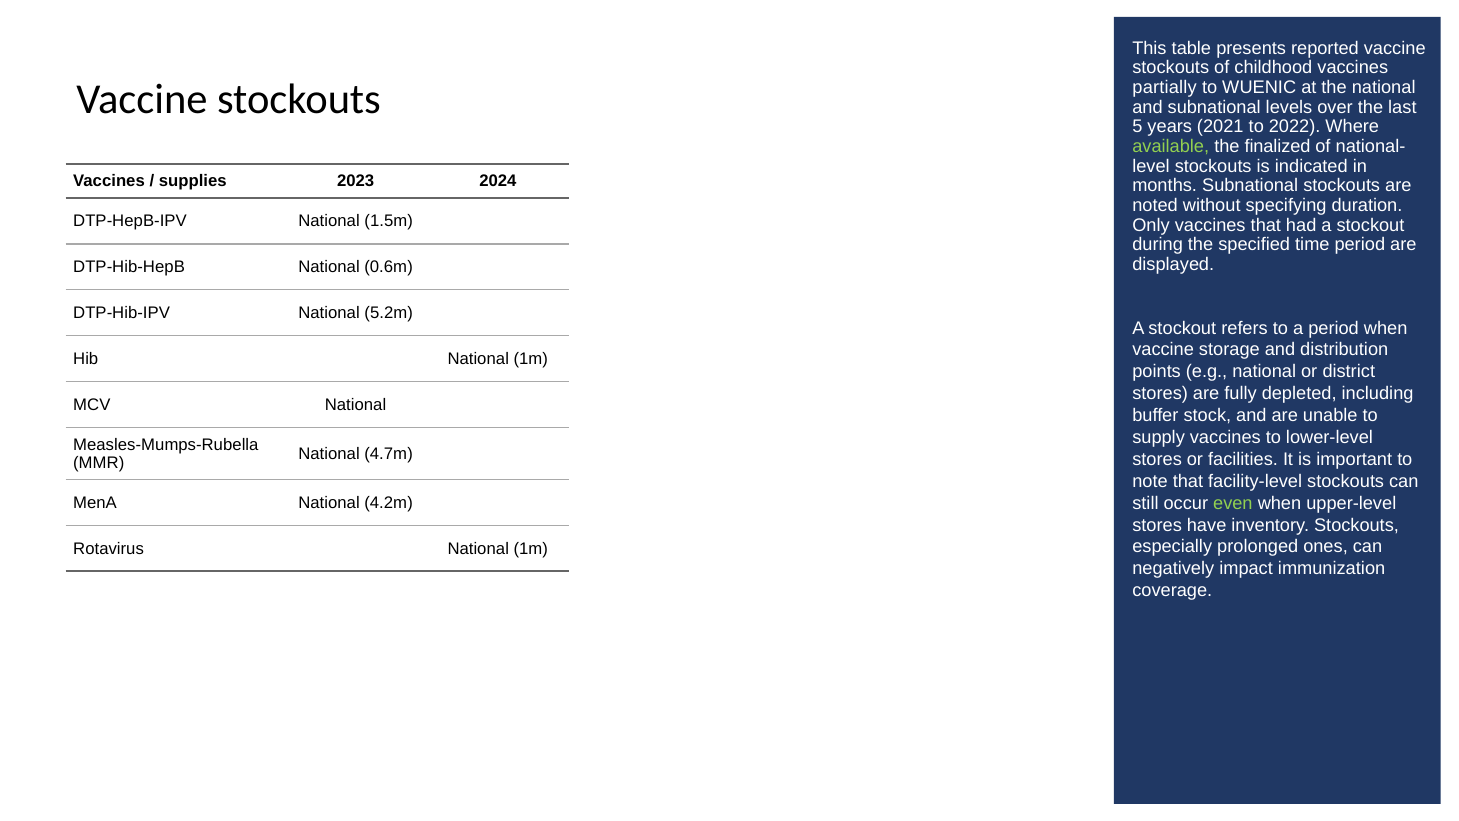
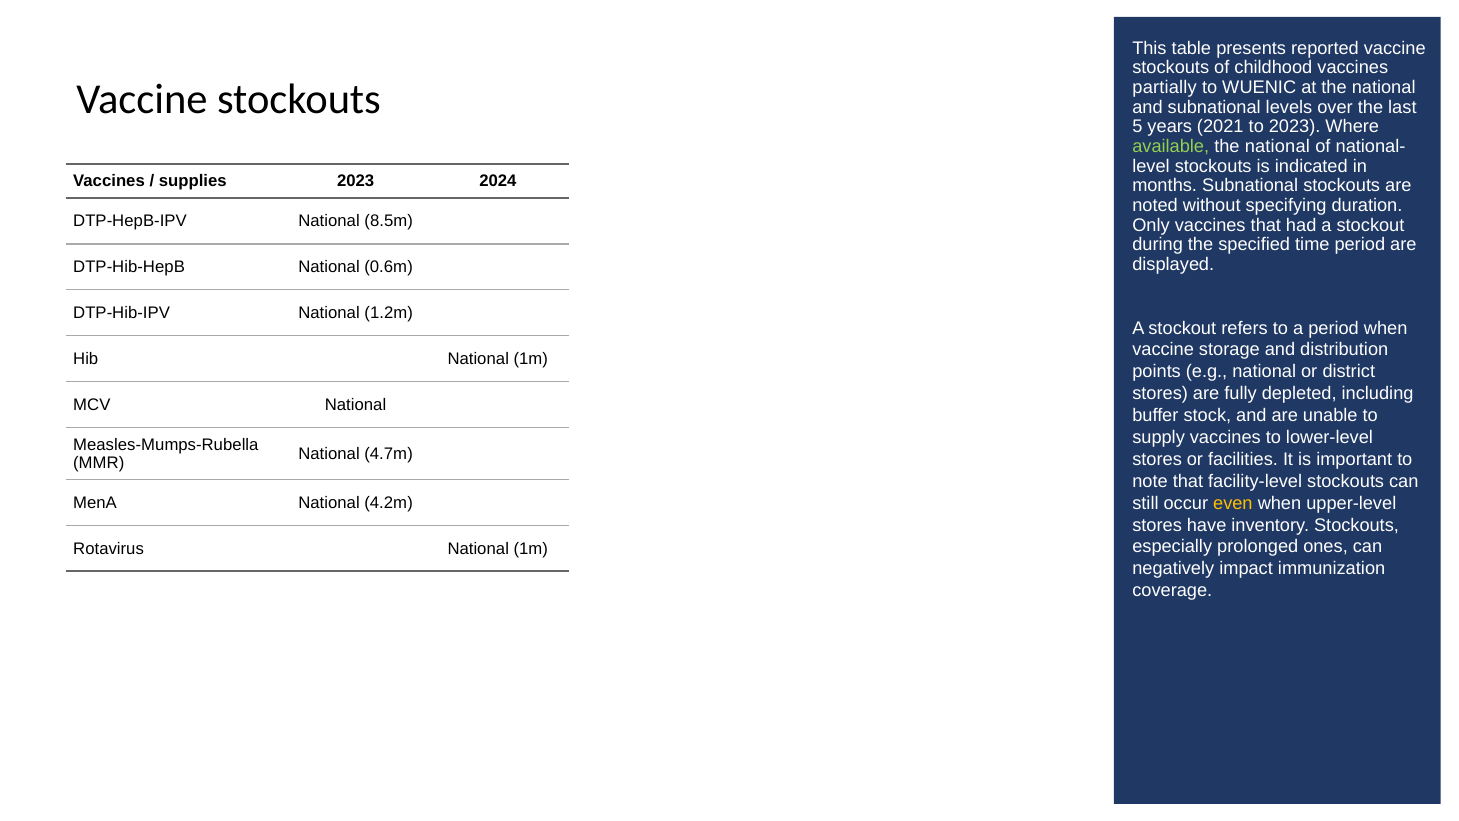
to 2022: 2022 -> 2023
finalized at (1278, 146): finalized -> national
1.5m: 1.5m -> 8.5m
5.2m: 5.2m -> 1.2m
even colour: light green -> yellow
